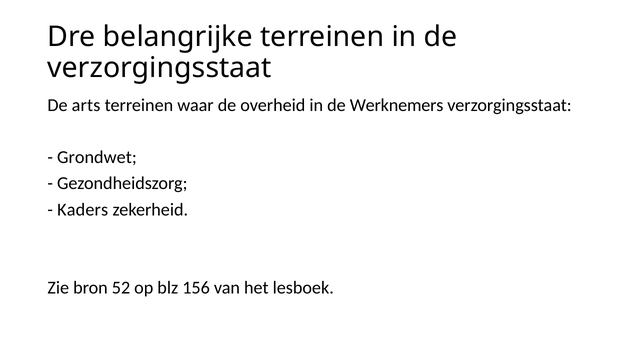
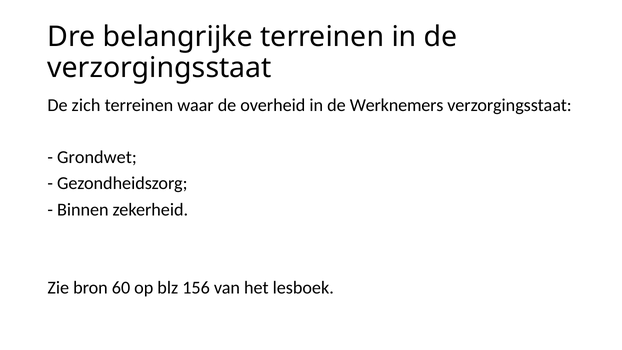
arts: arts -> zich
Kaders: Kaders -> Binnen
52: 52 -> 60
